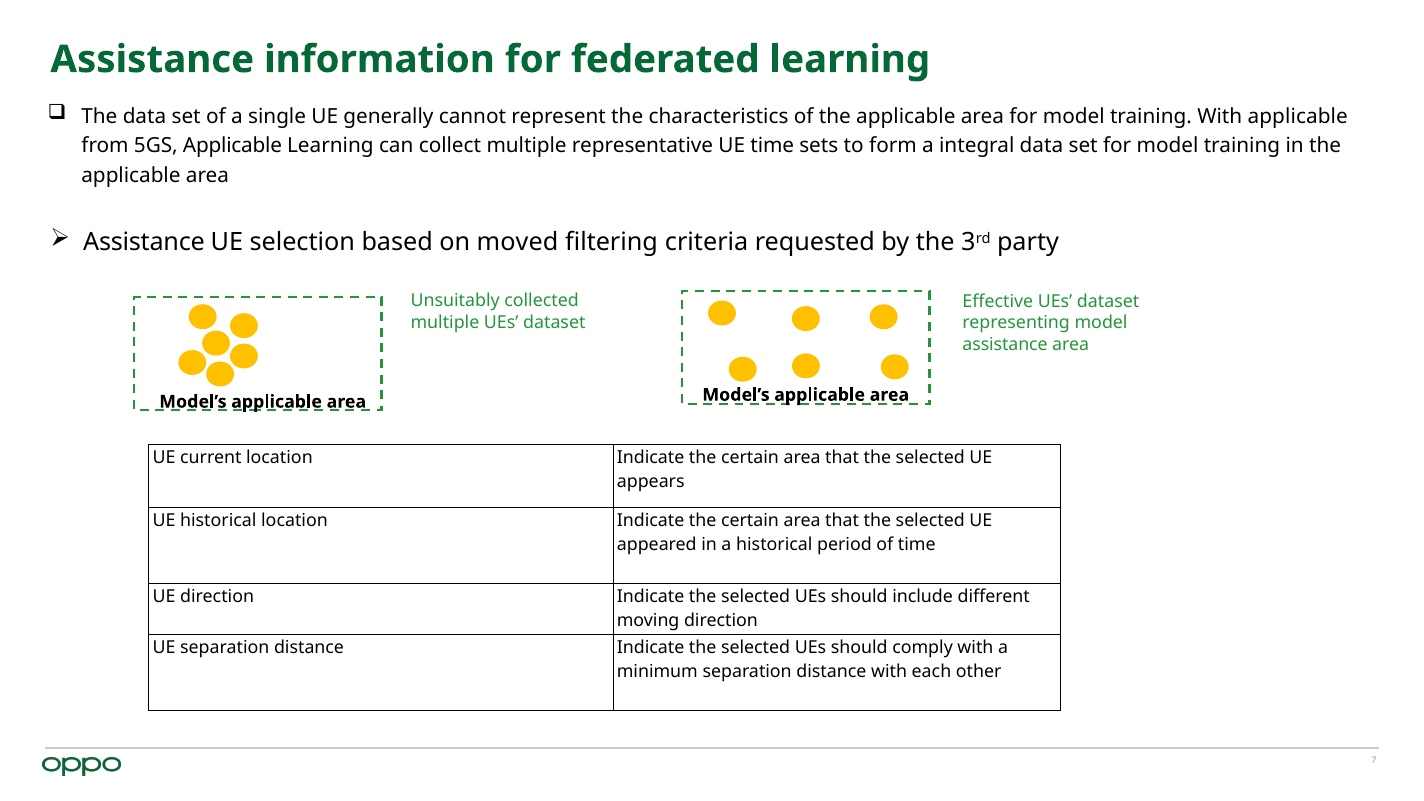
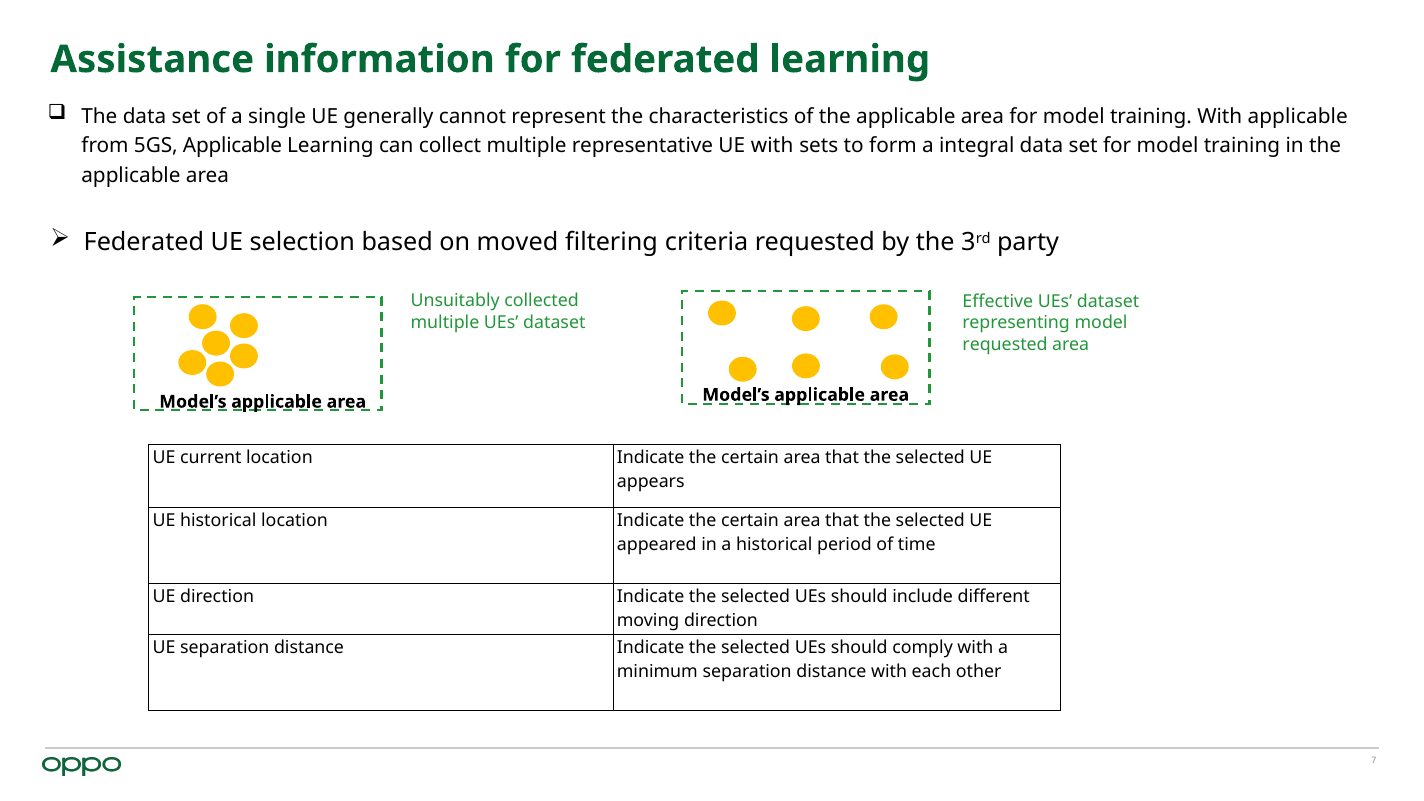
UE time: time -> with
Assistance at (144, 242): Assistance -> Federated
assistance at (1005, 344): assistance -> requested
